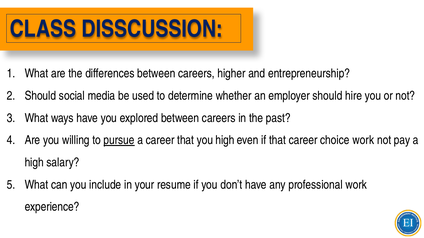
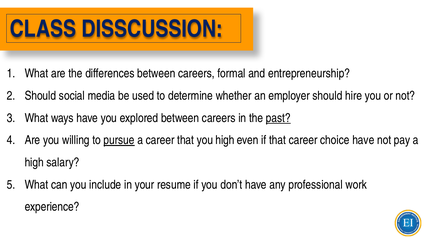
higher: higher -> formal
past underline: none -> present
choice work: work -> have
